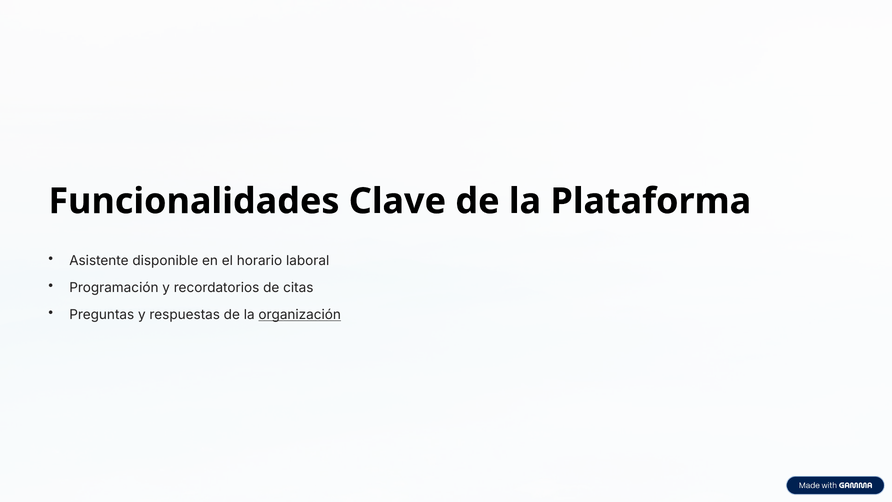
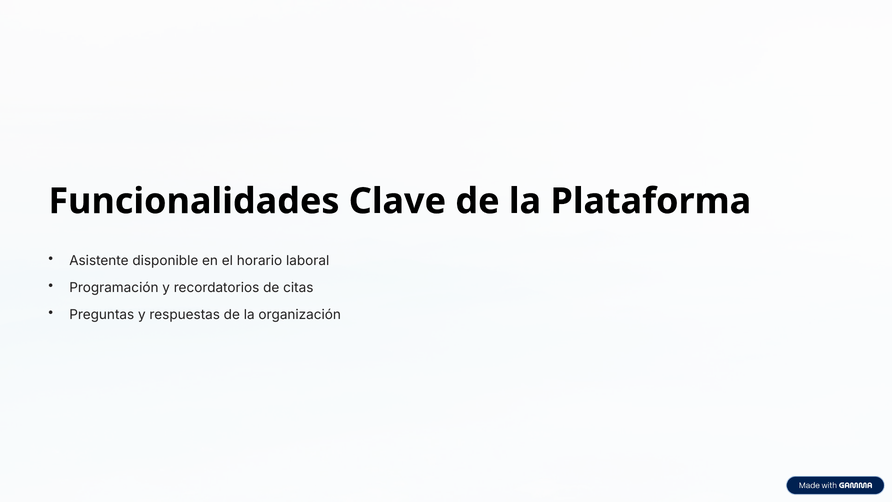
organización underline: present -> none
